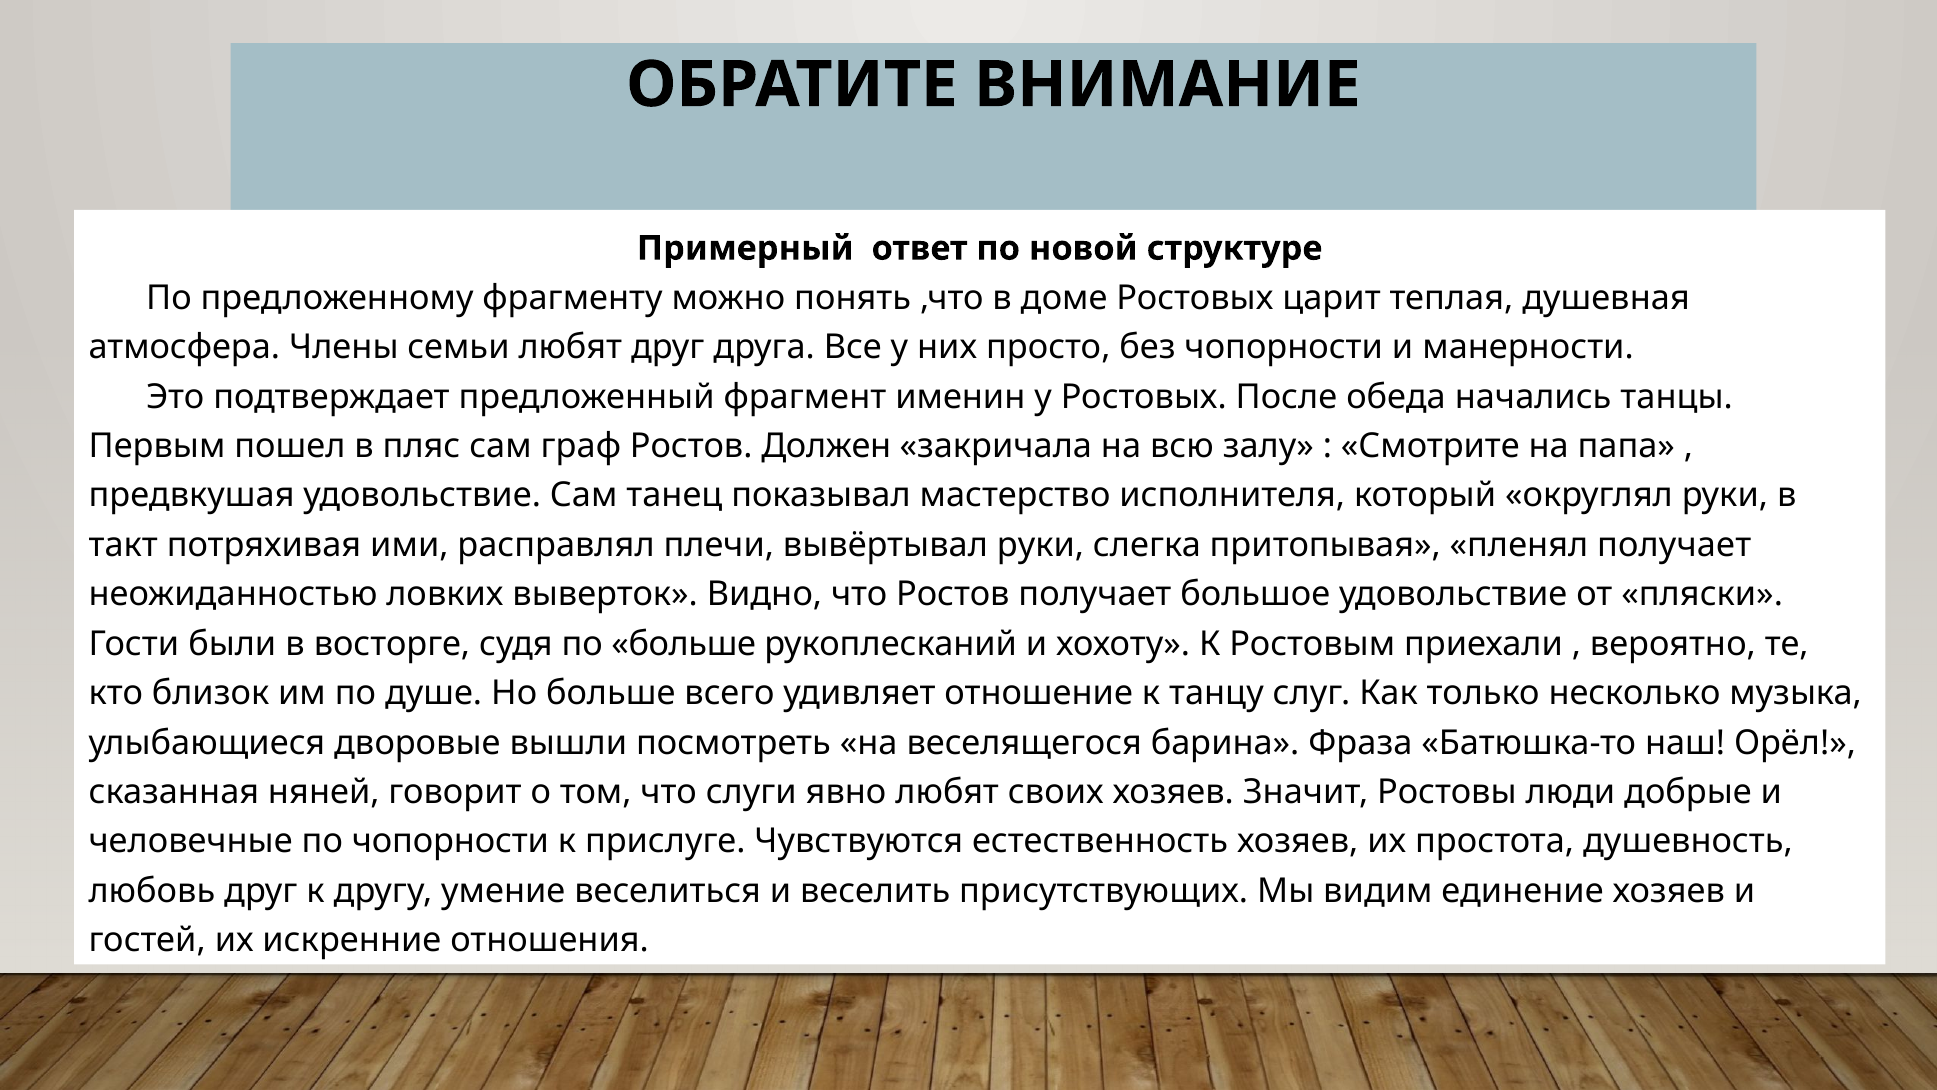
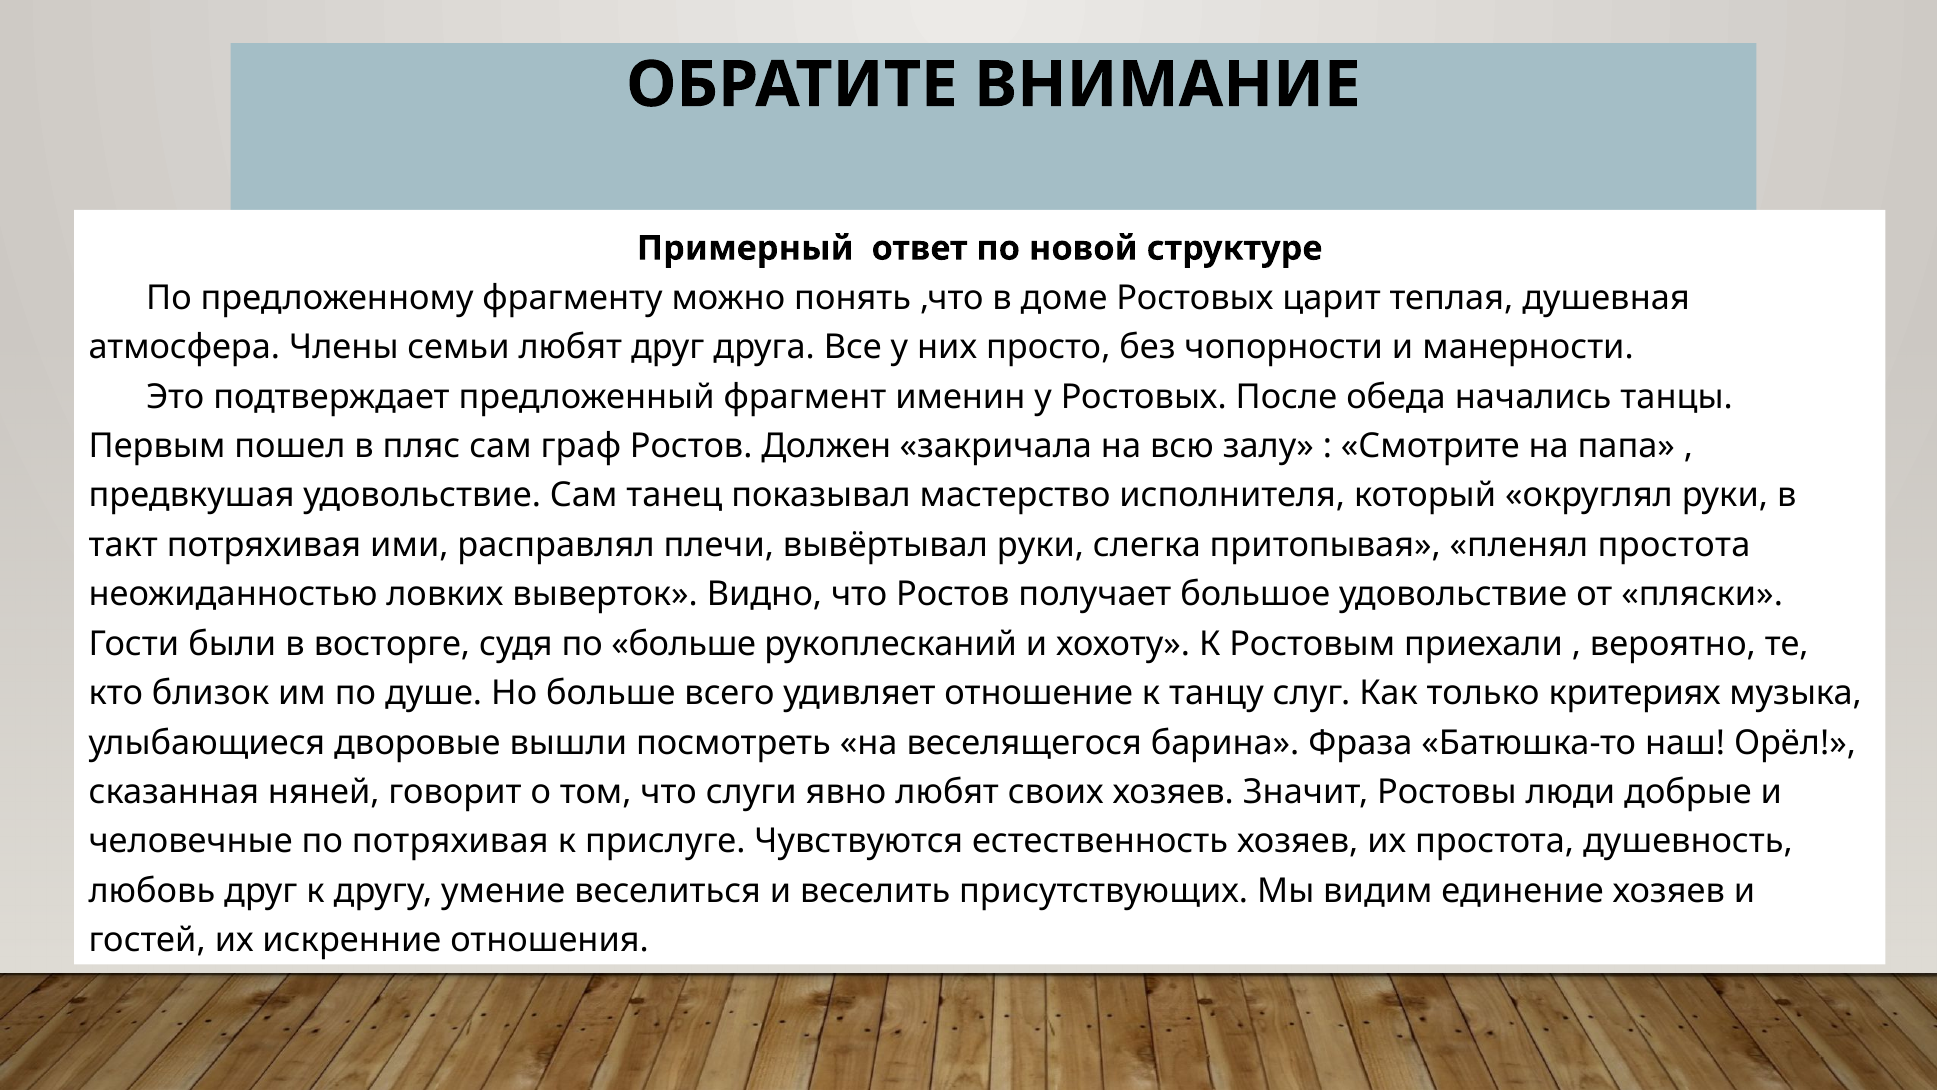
пленял получает: получает -> простота
несколько: несколько -> критериях
по чопорности: чопорности -> потряхивая
